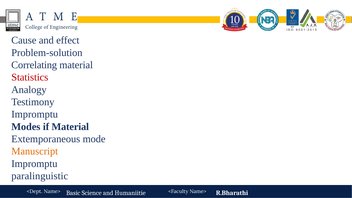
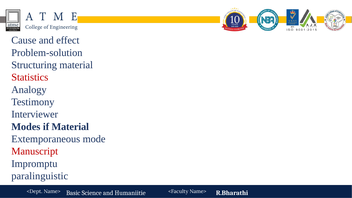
Correlating: Correlating -> Structuring
Impromptu at (35, 114): Impromptu -> Interviewer
Manuscript colour: orange -> red
